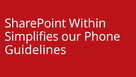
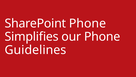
SharePoint Within: Within -> Phone
